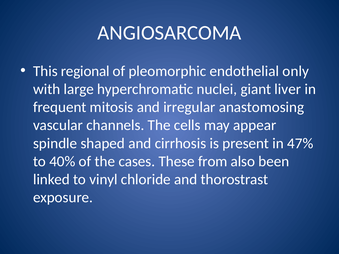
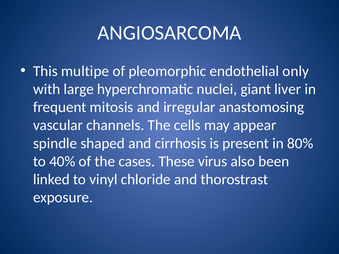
regional: regional -> multipe
47%: 47% -> 80%
from: from -> virus
